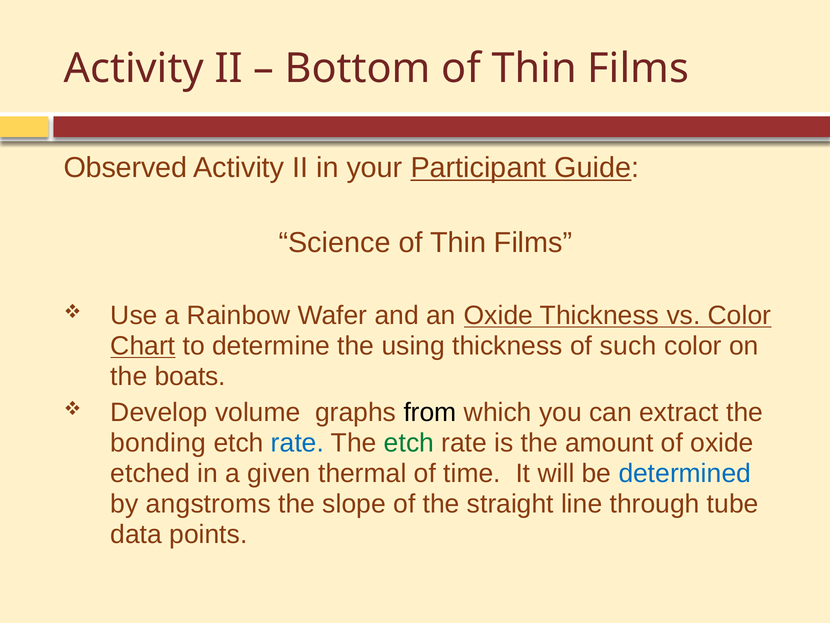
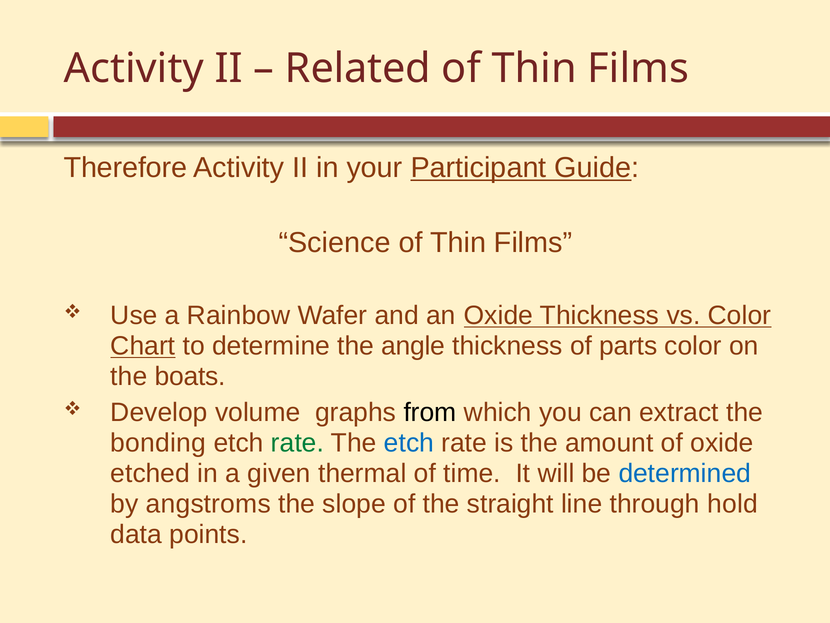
Bottom: Bottom -> Related
Observed: Observed -> Therefore
using: using -> angle
such: such -> parts
rate at (298, 443) colour: blue -> green
etch at (409, 443) colour: green -> blue
tube: tube -> hold
